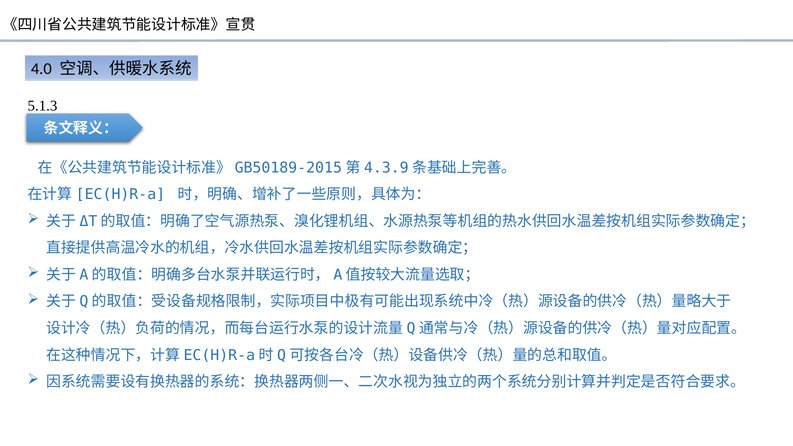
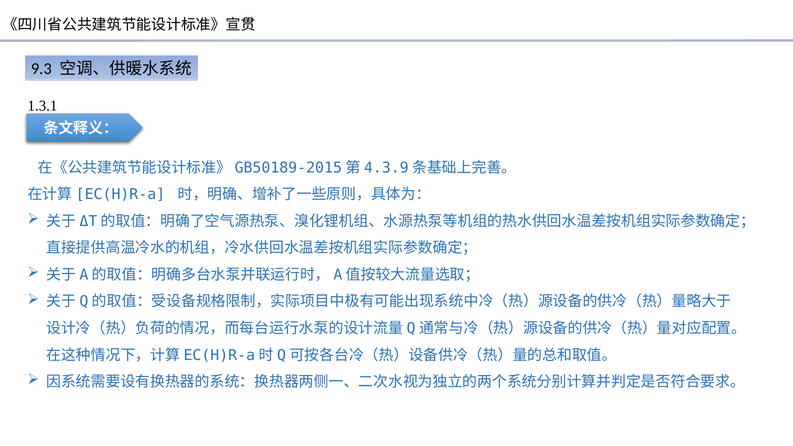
4.0: 4.0 -> 9.3
5.1.3: 5.1.3 -> 1.3.1
